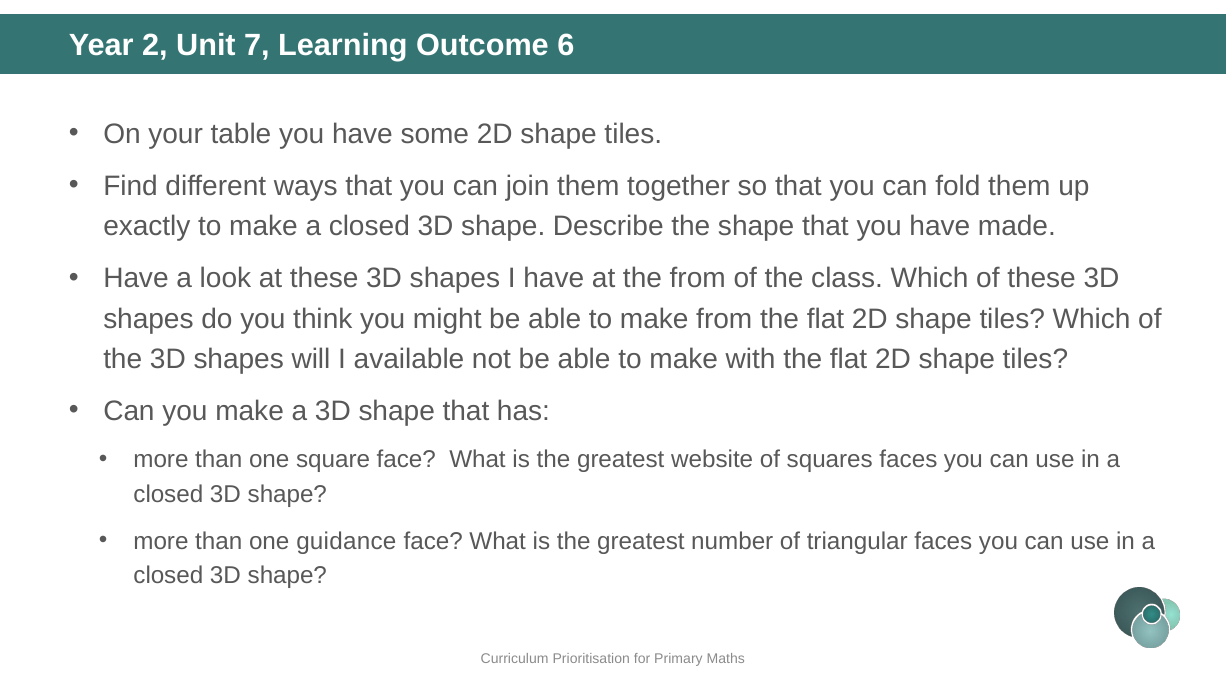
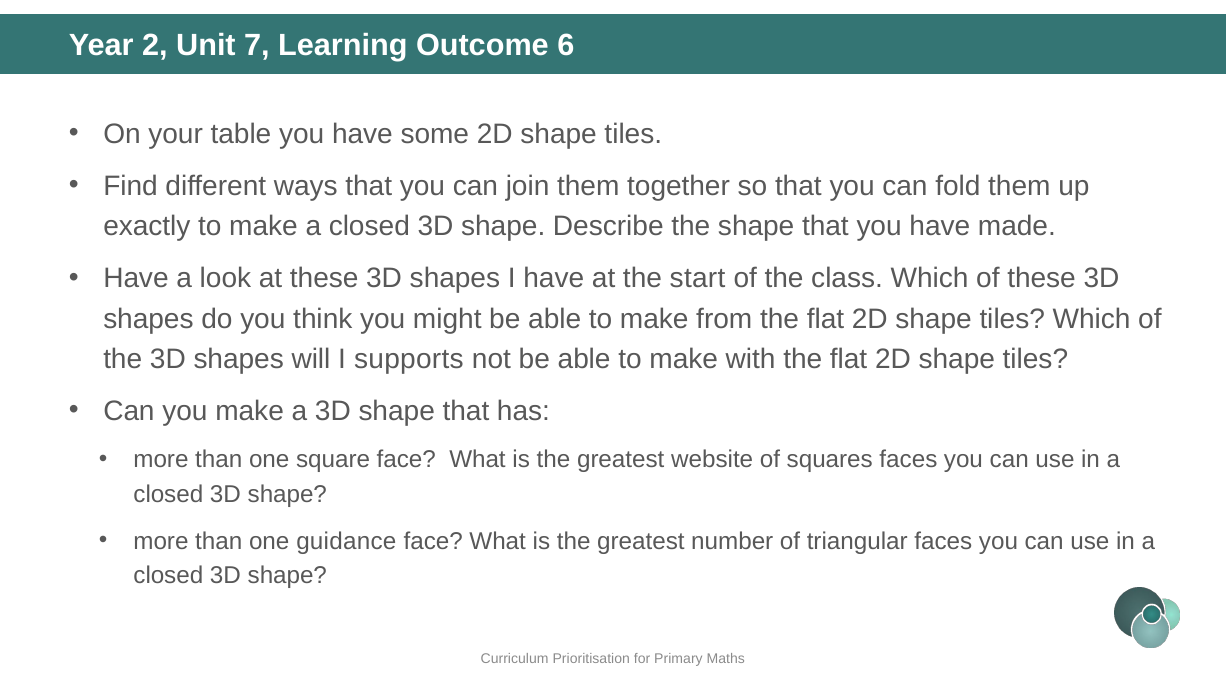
the from: from -> start
available: available -> supports
